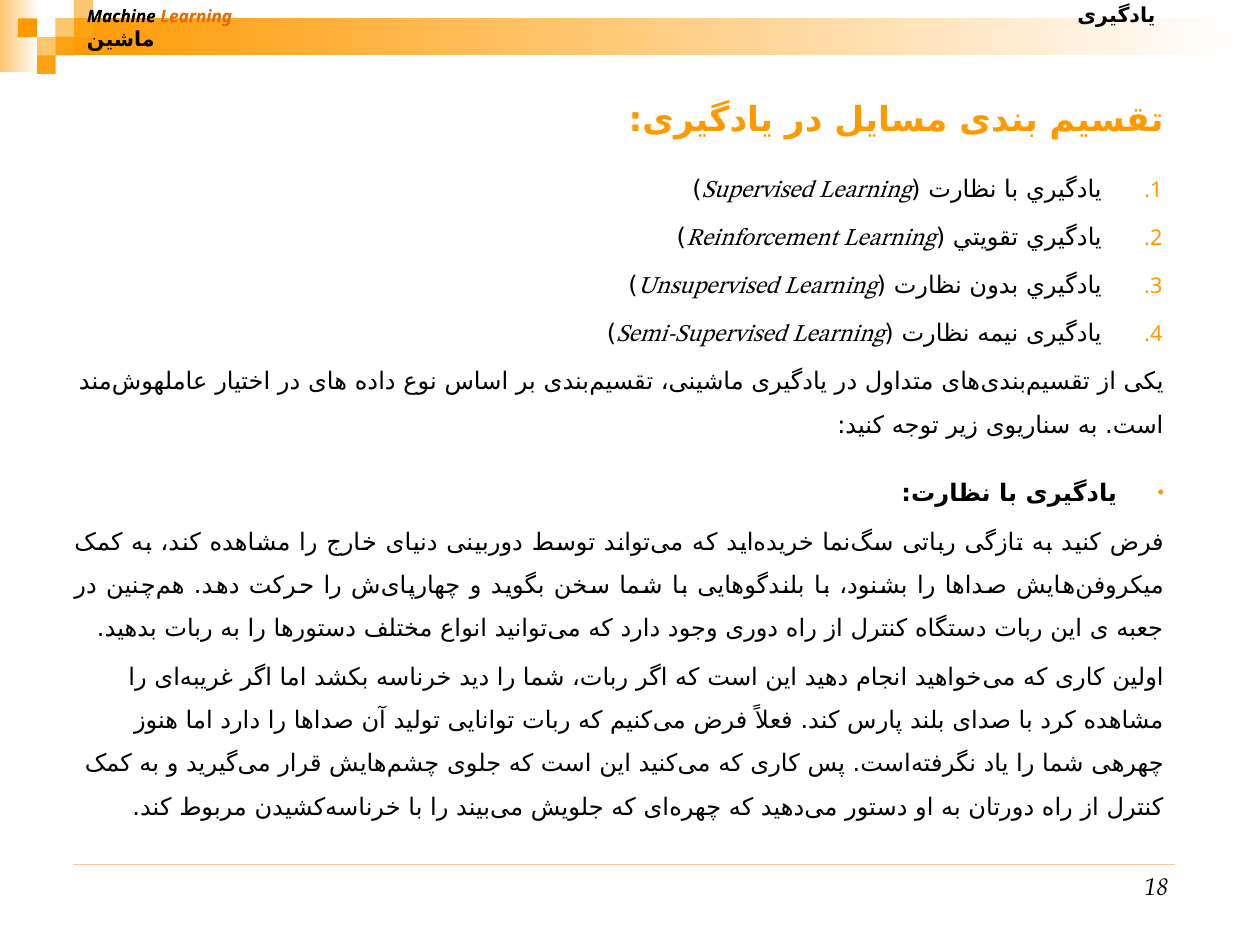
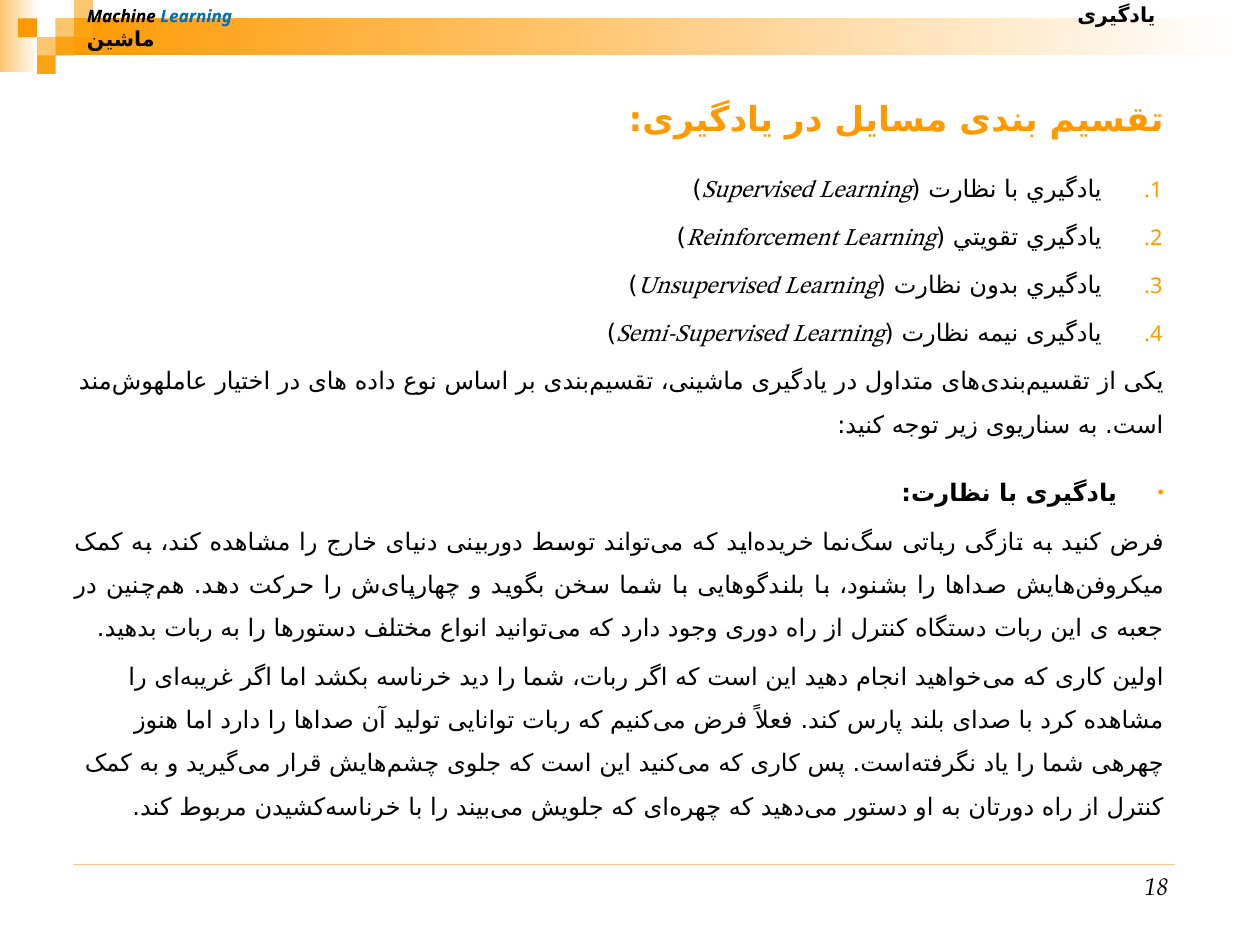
Learning at (196, 16) colour: orange -> blue
